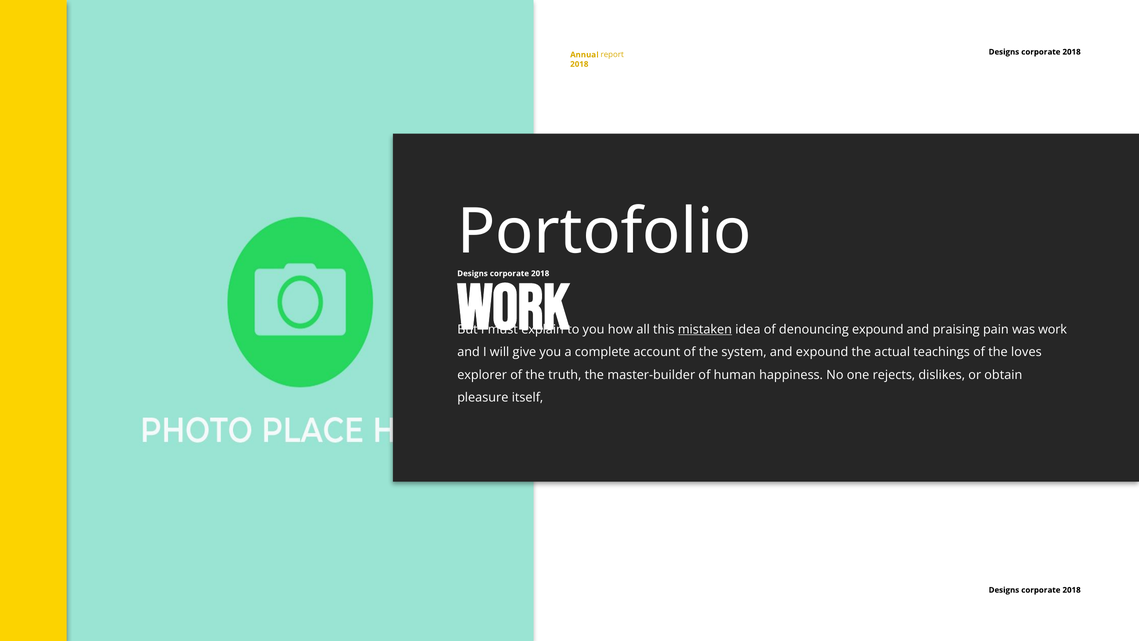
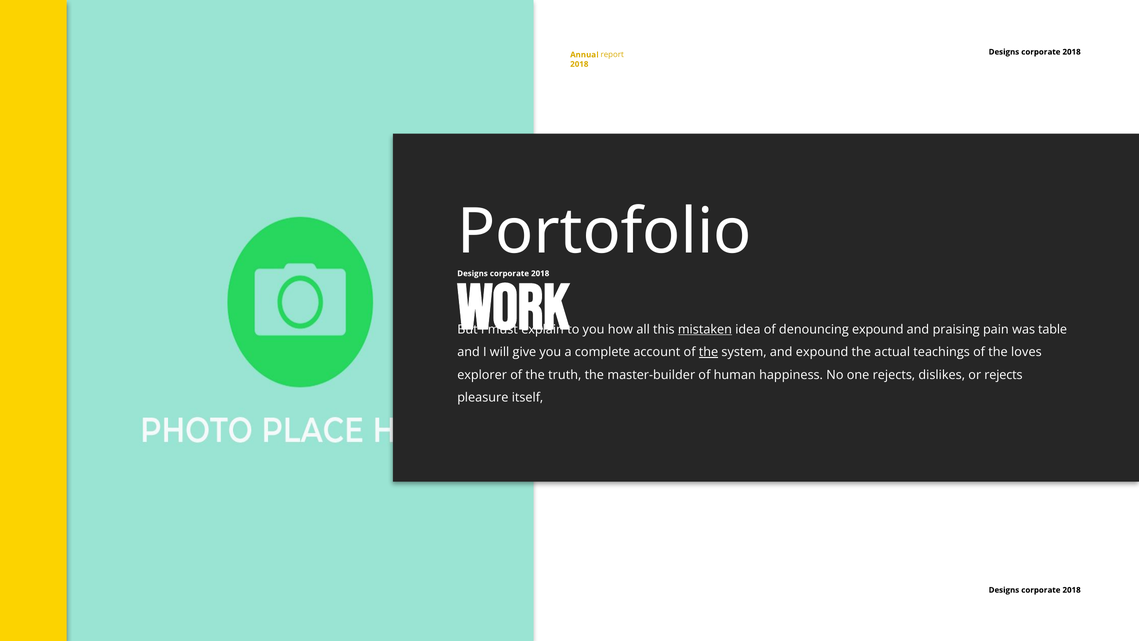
was work: work -> table
the at (708, 352) underline: none -> present
or obtain: obtain -> rejects
